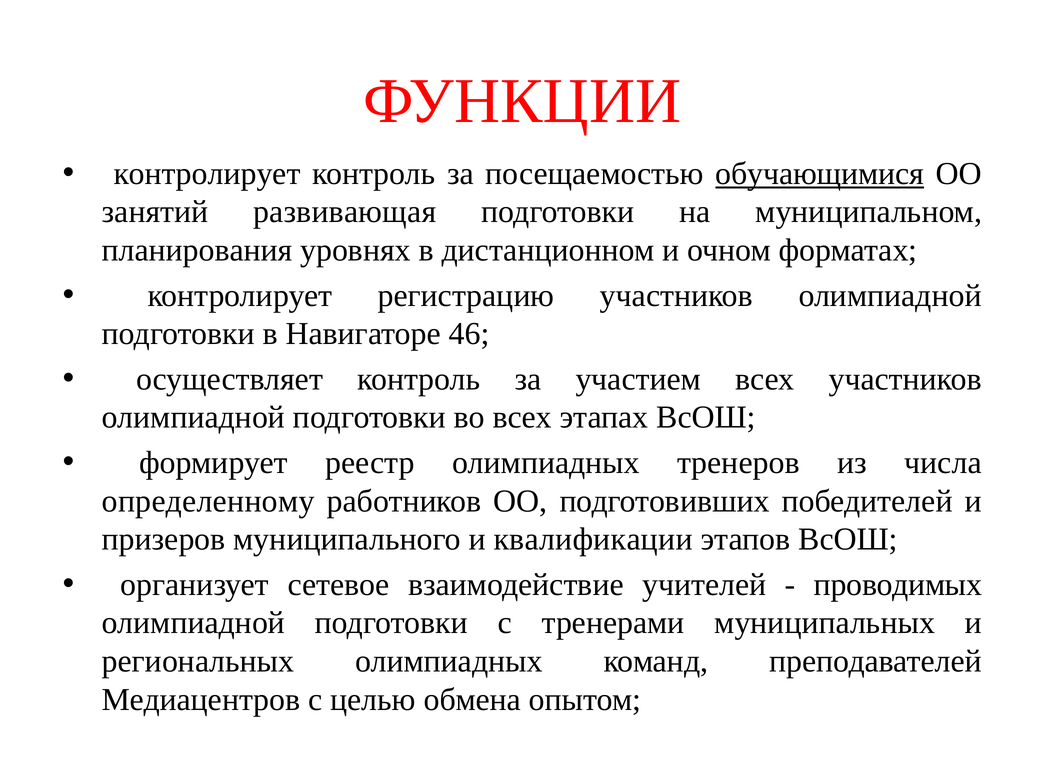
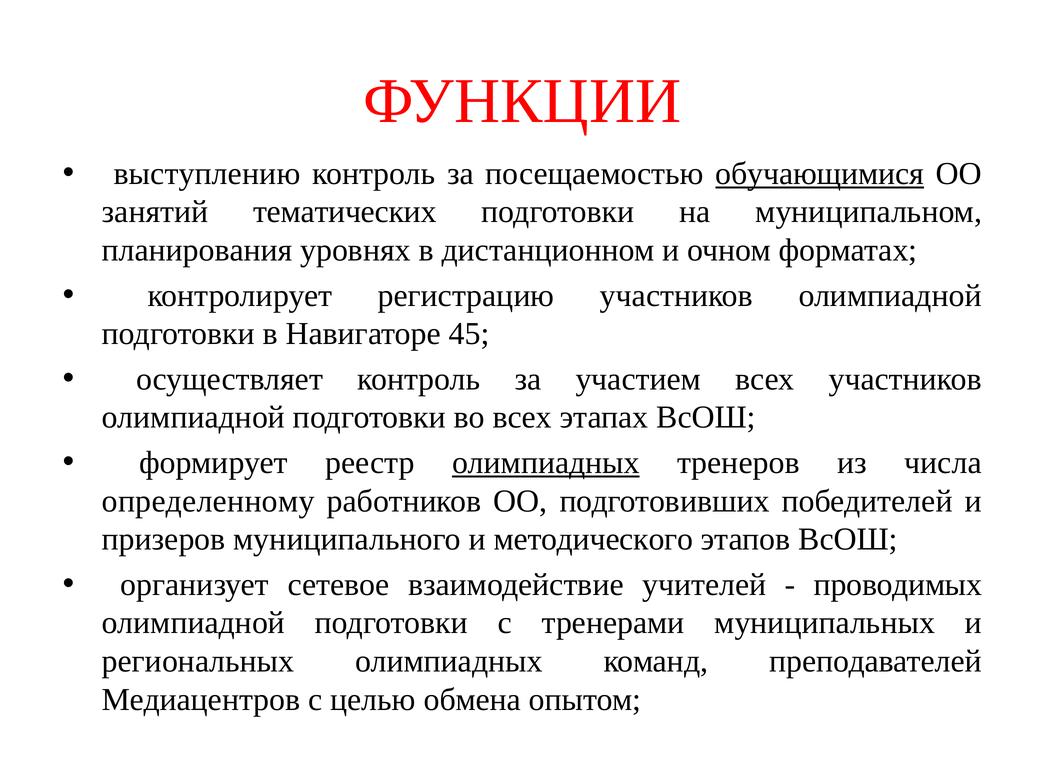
контролирует at (207, 174): контролирует -> выступлению
развивающая: развивающая -> тематических
46: 46 -> 45
олимпиадных at (546, 463) underline: none -> present
квалификации: квалификации -> методического
